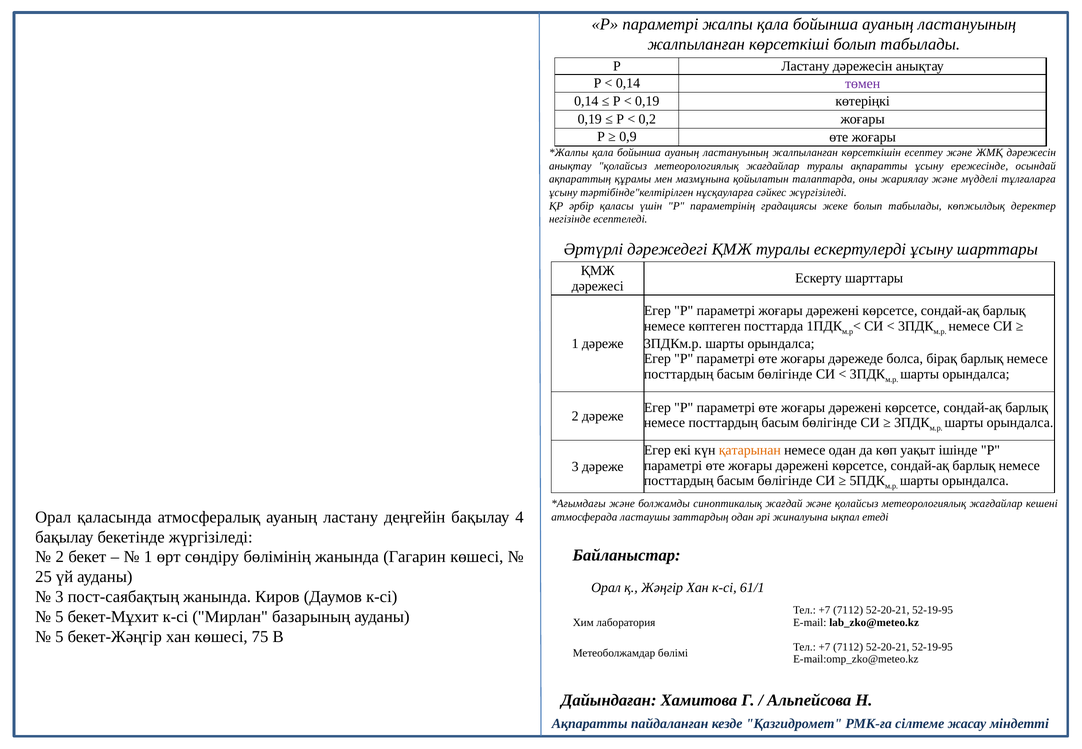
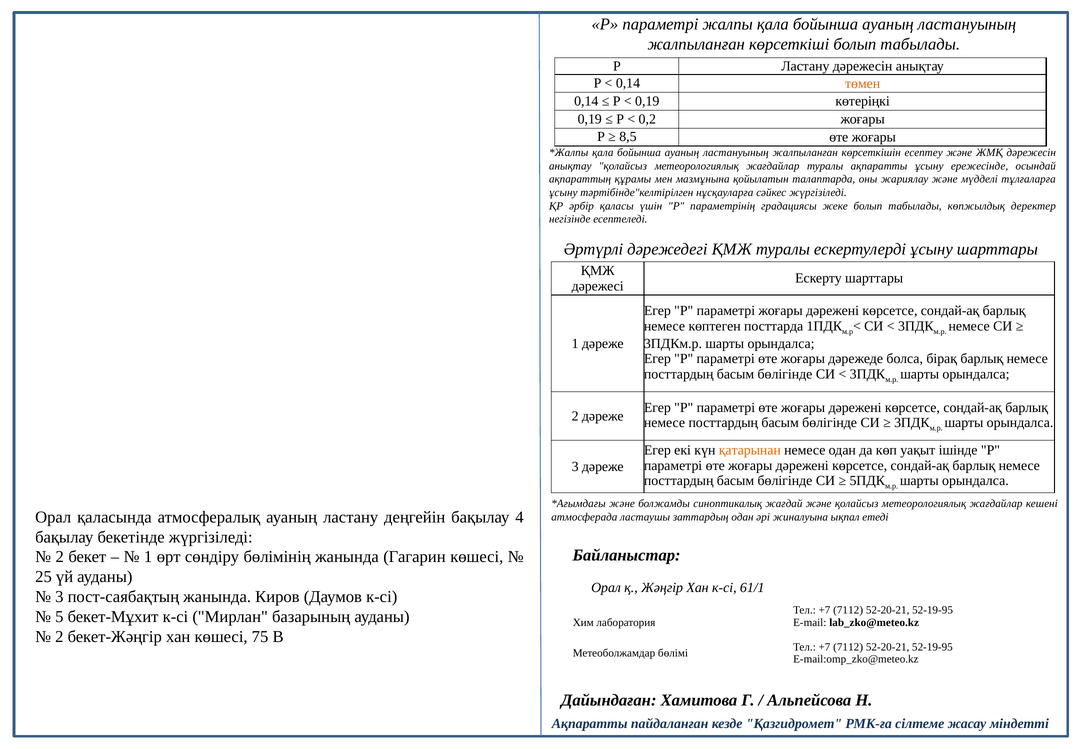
төмен colour: purple -> orange
0,9: 0,9 -> 8,5
5 at (59, 637): 5 -> 2
